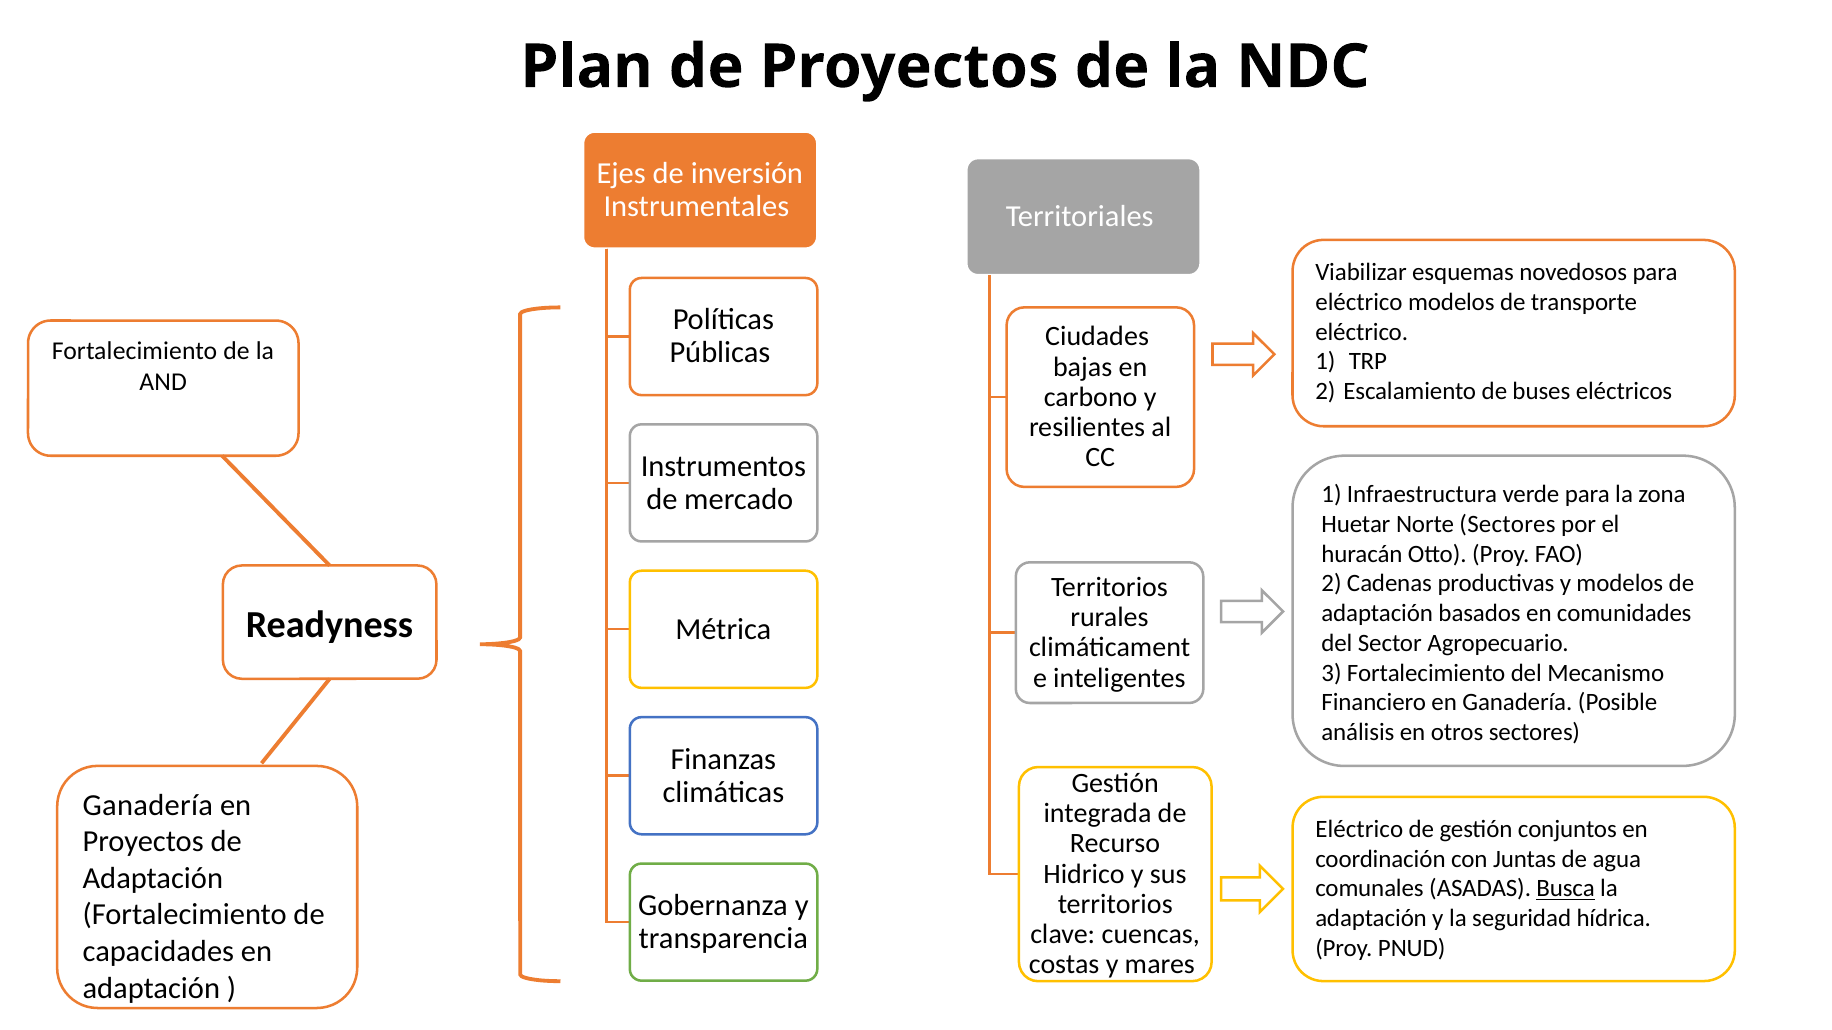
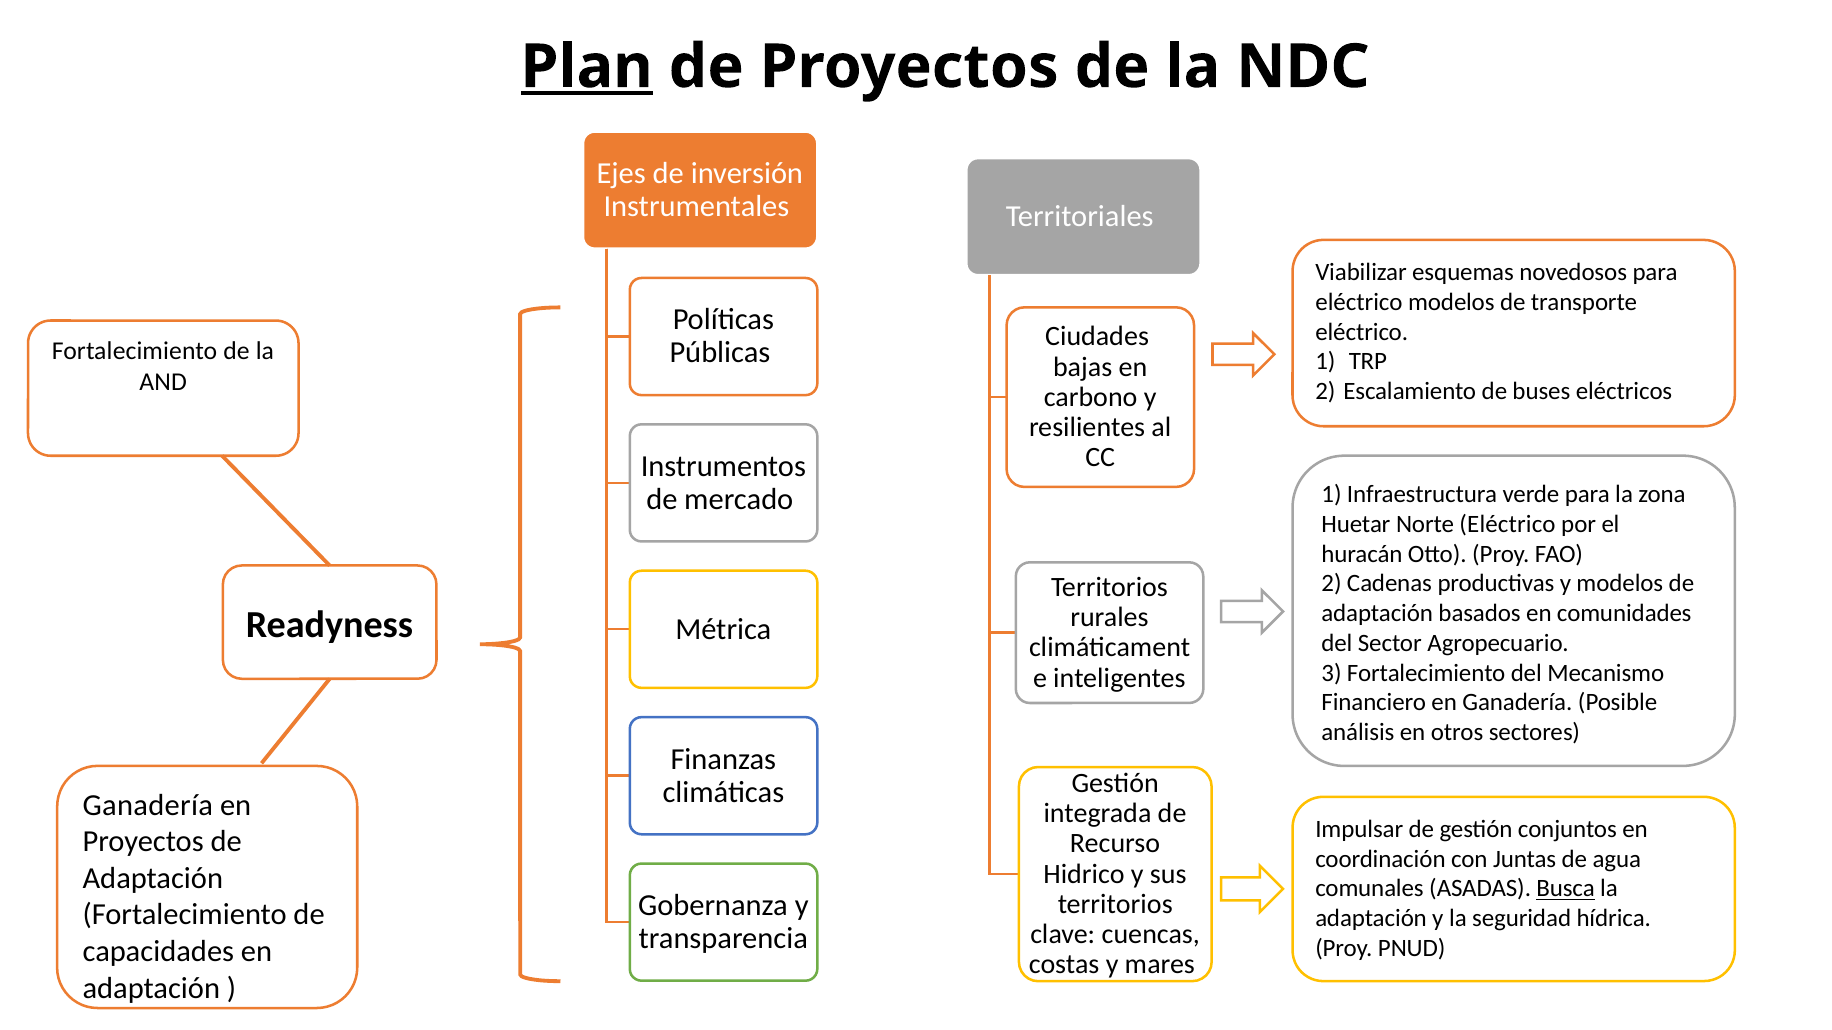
Plan underline: none -> present
Norte Sectores: Sectores -> Eléctrico
Eléctrico at (1359, 830): Eléctrico -> Impulsar
